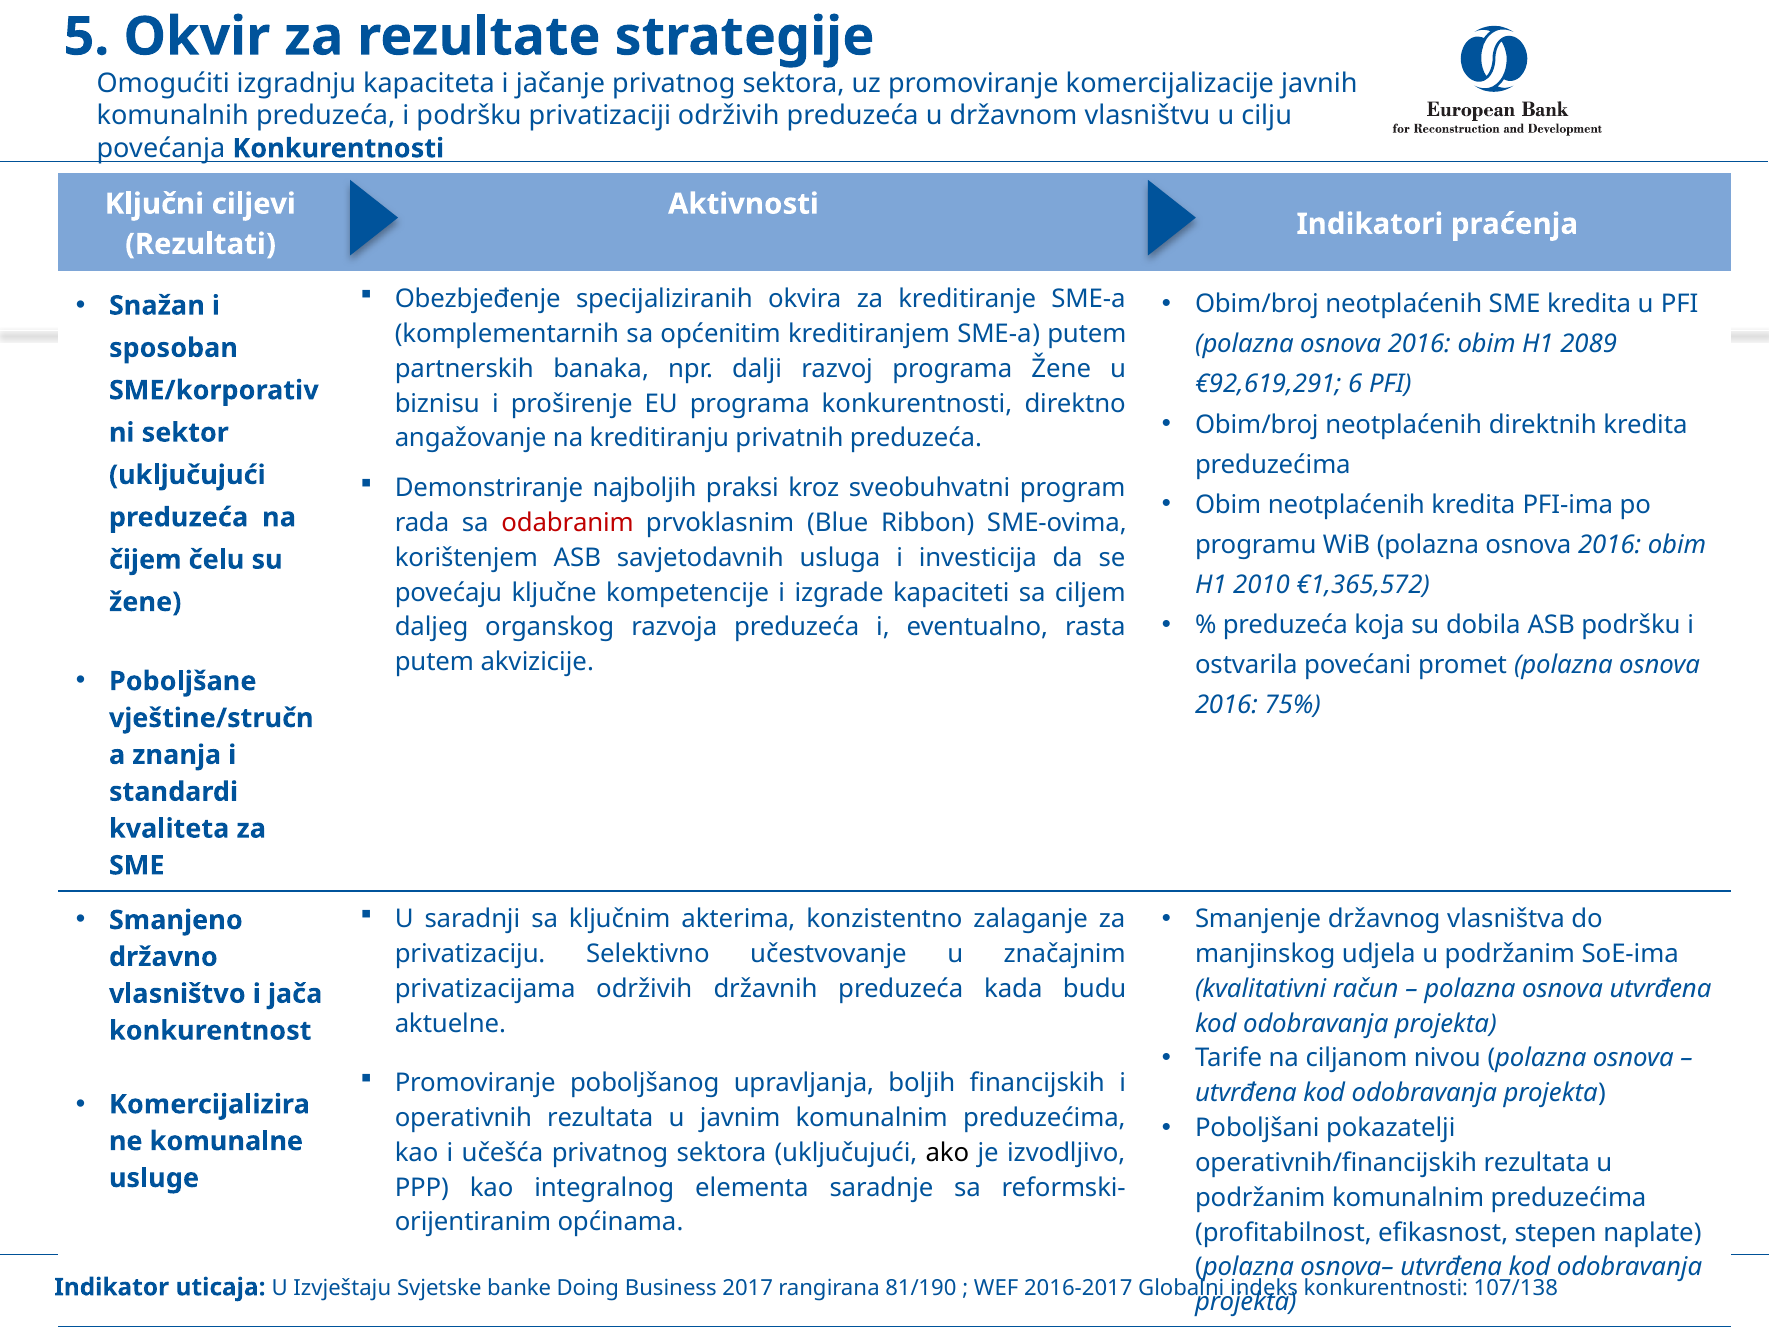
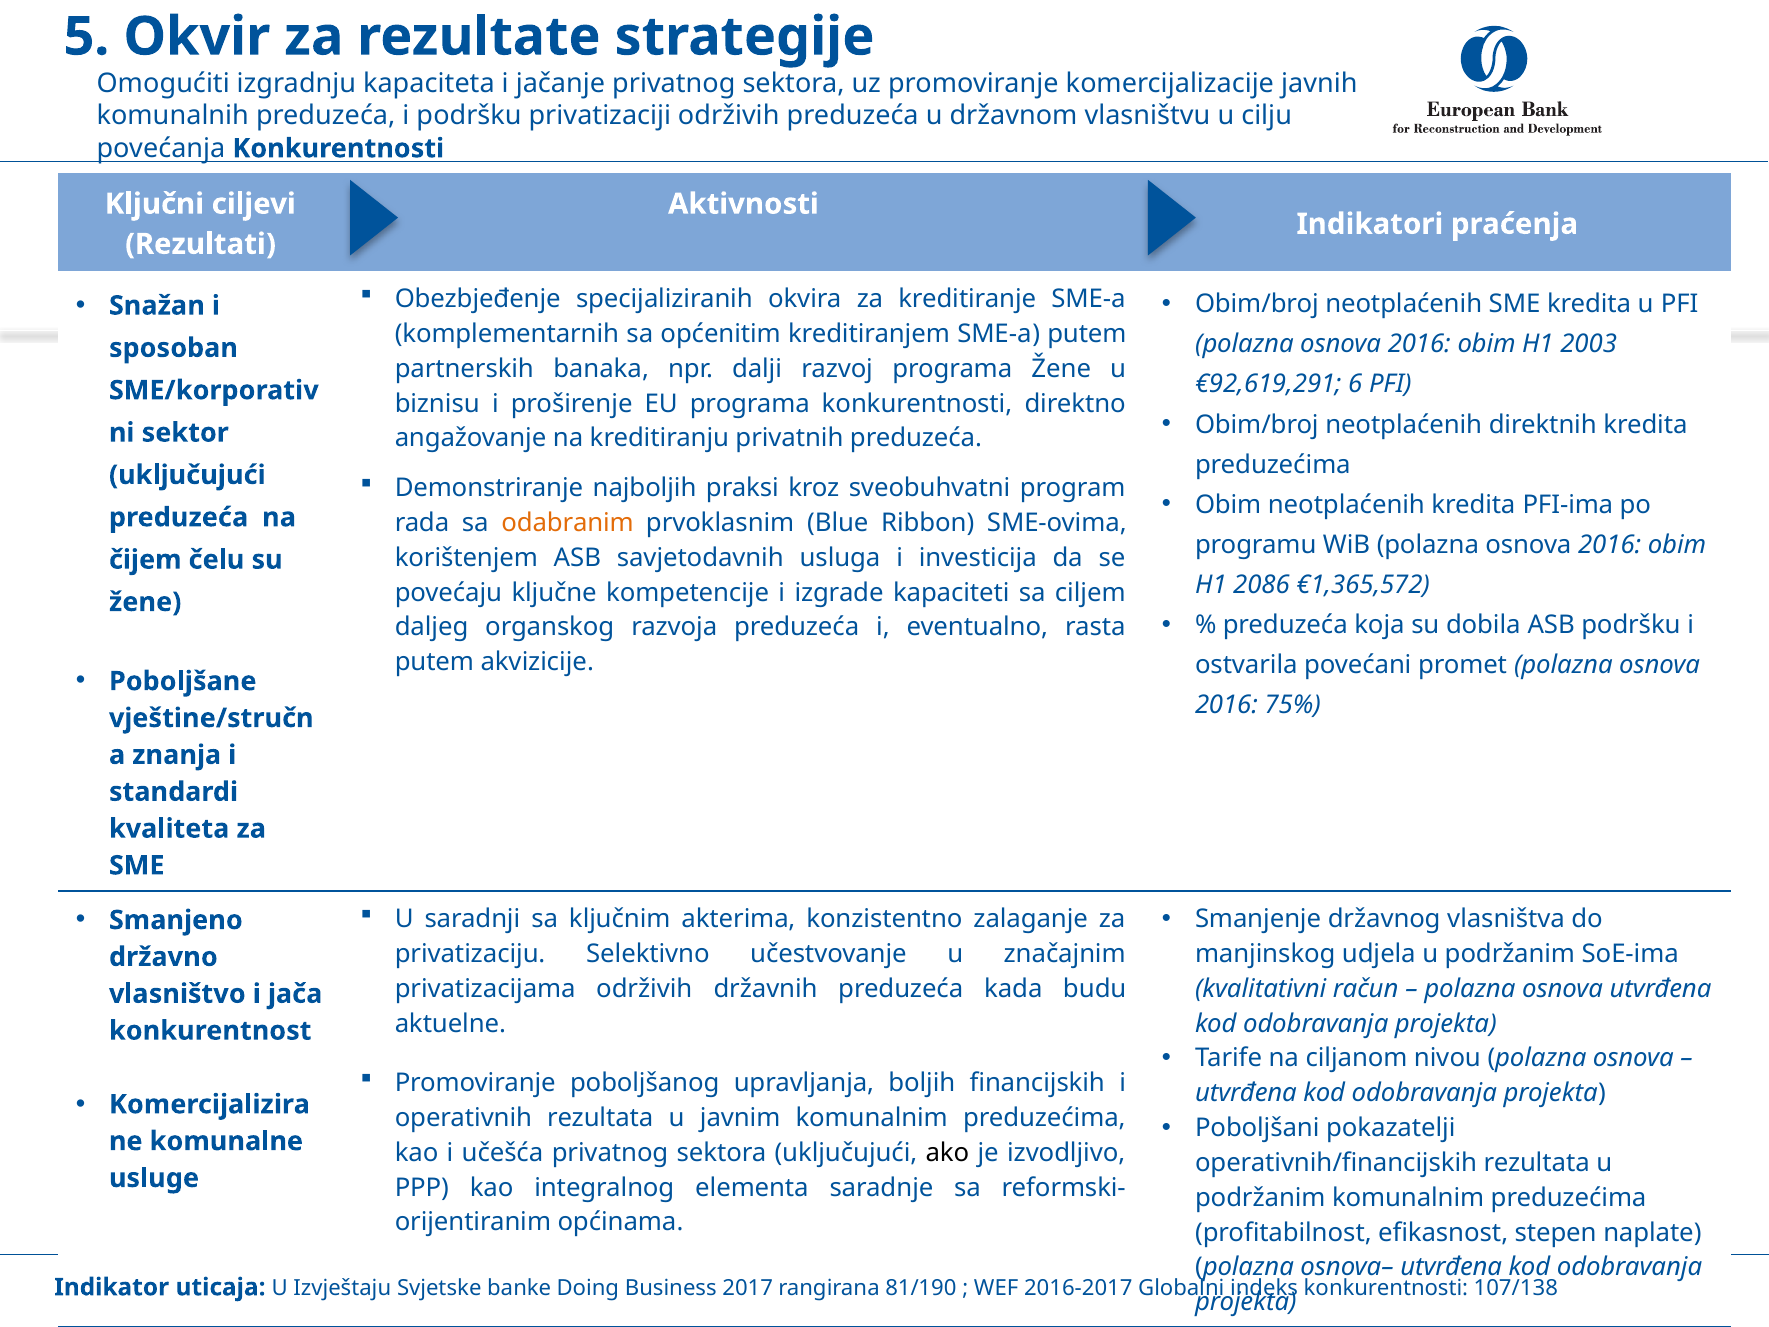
2089: 2089 -> 2003
odabranim colour: red -> orange
2010: 2010 -> 2086
